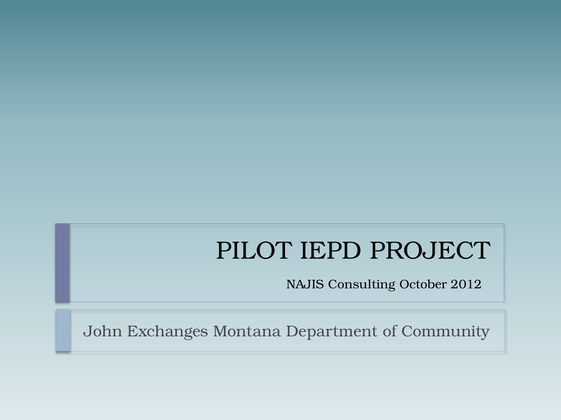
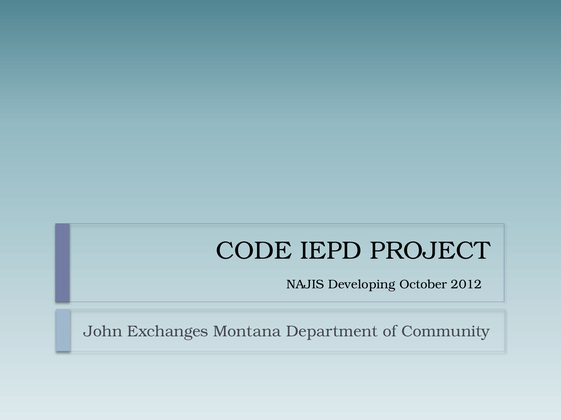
PILOT: PILOT -> CODE
Consulting: Consulting -> Developing
